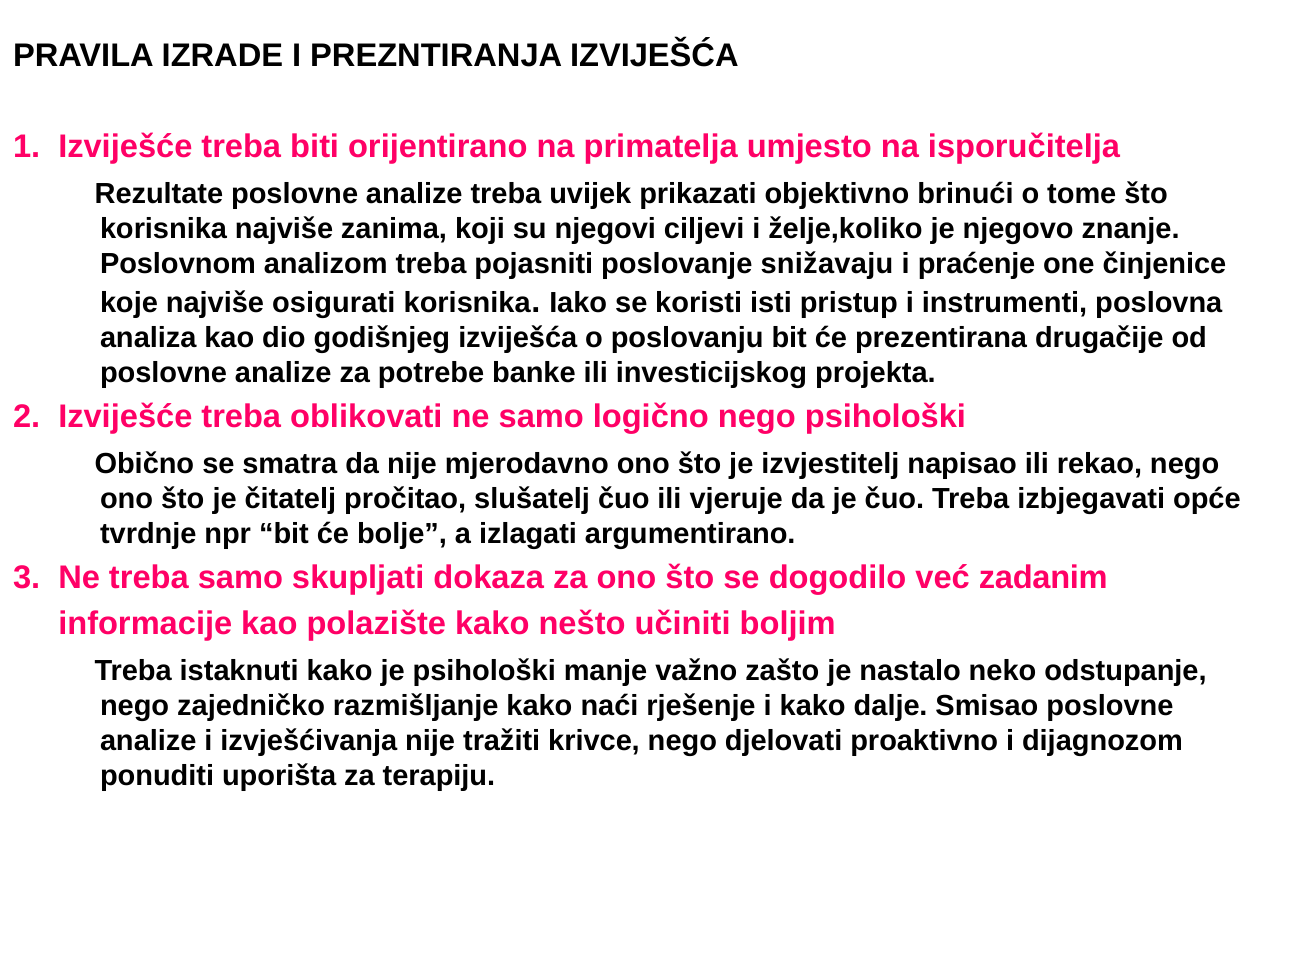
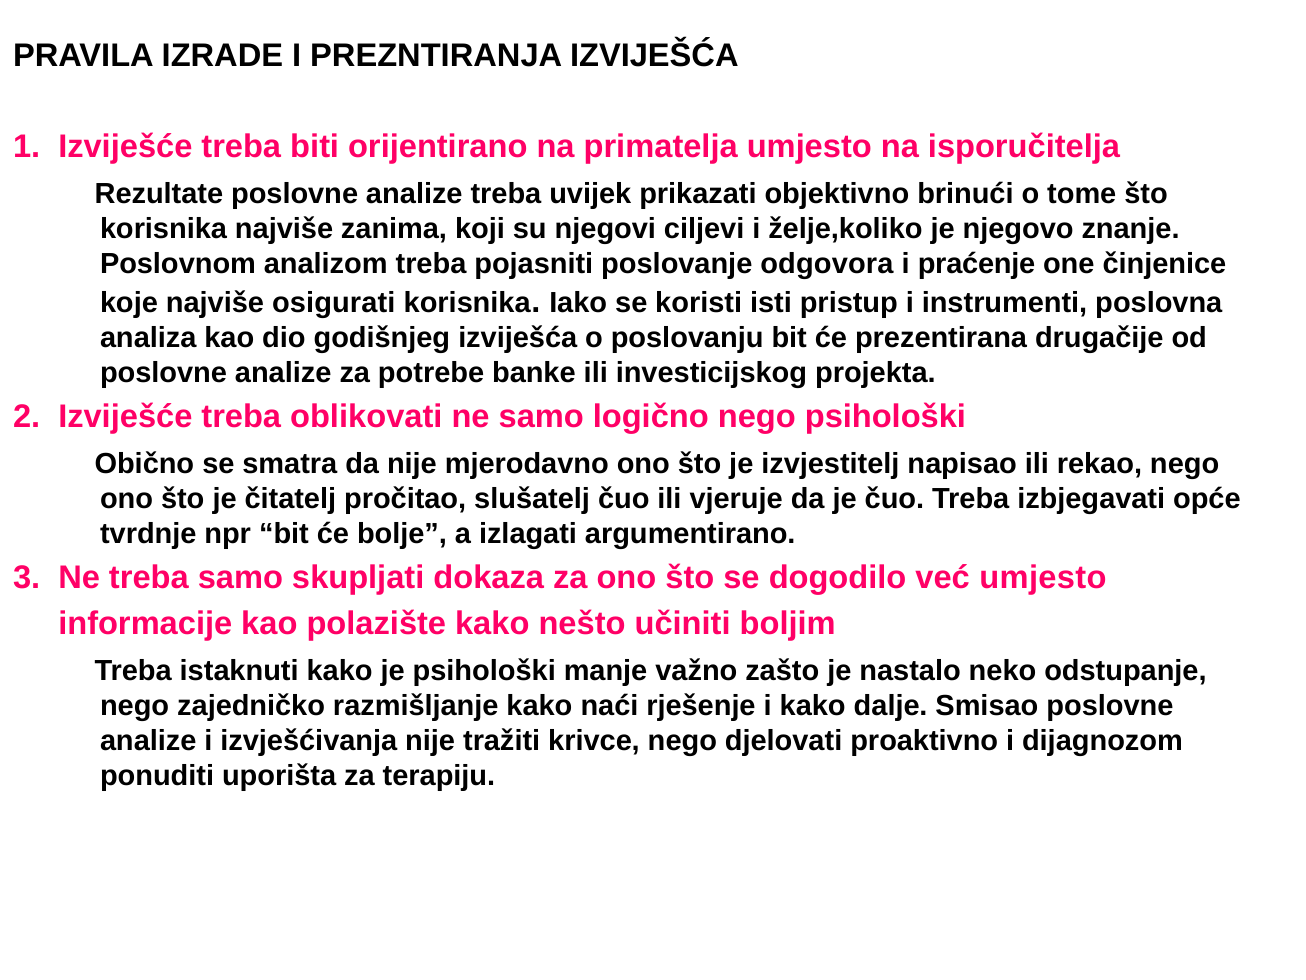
snižavaju: snižavaju -> odgovora
već zadanim: zadanim -> umjesto
